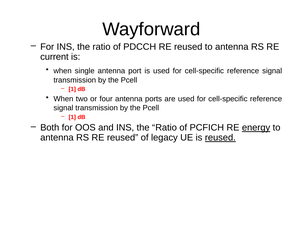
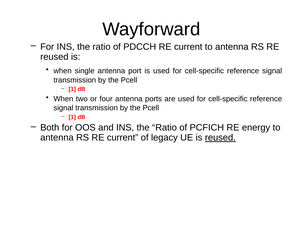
PDCCH RE reused: reused -> current
current at (54, 57): current -> reused
energy underline: present -> none
RS RE reused: reused -> current
